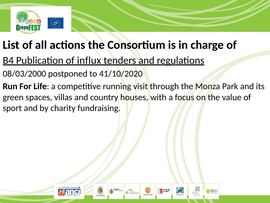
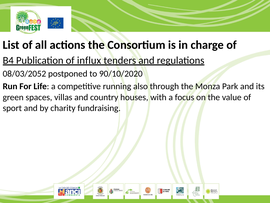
08/03/2000: 08/03/2000 -> 08/03/2052
41/10/2020: 41/10/2020 -> 90/10/2020
visit: visit -> also
